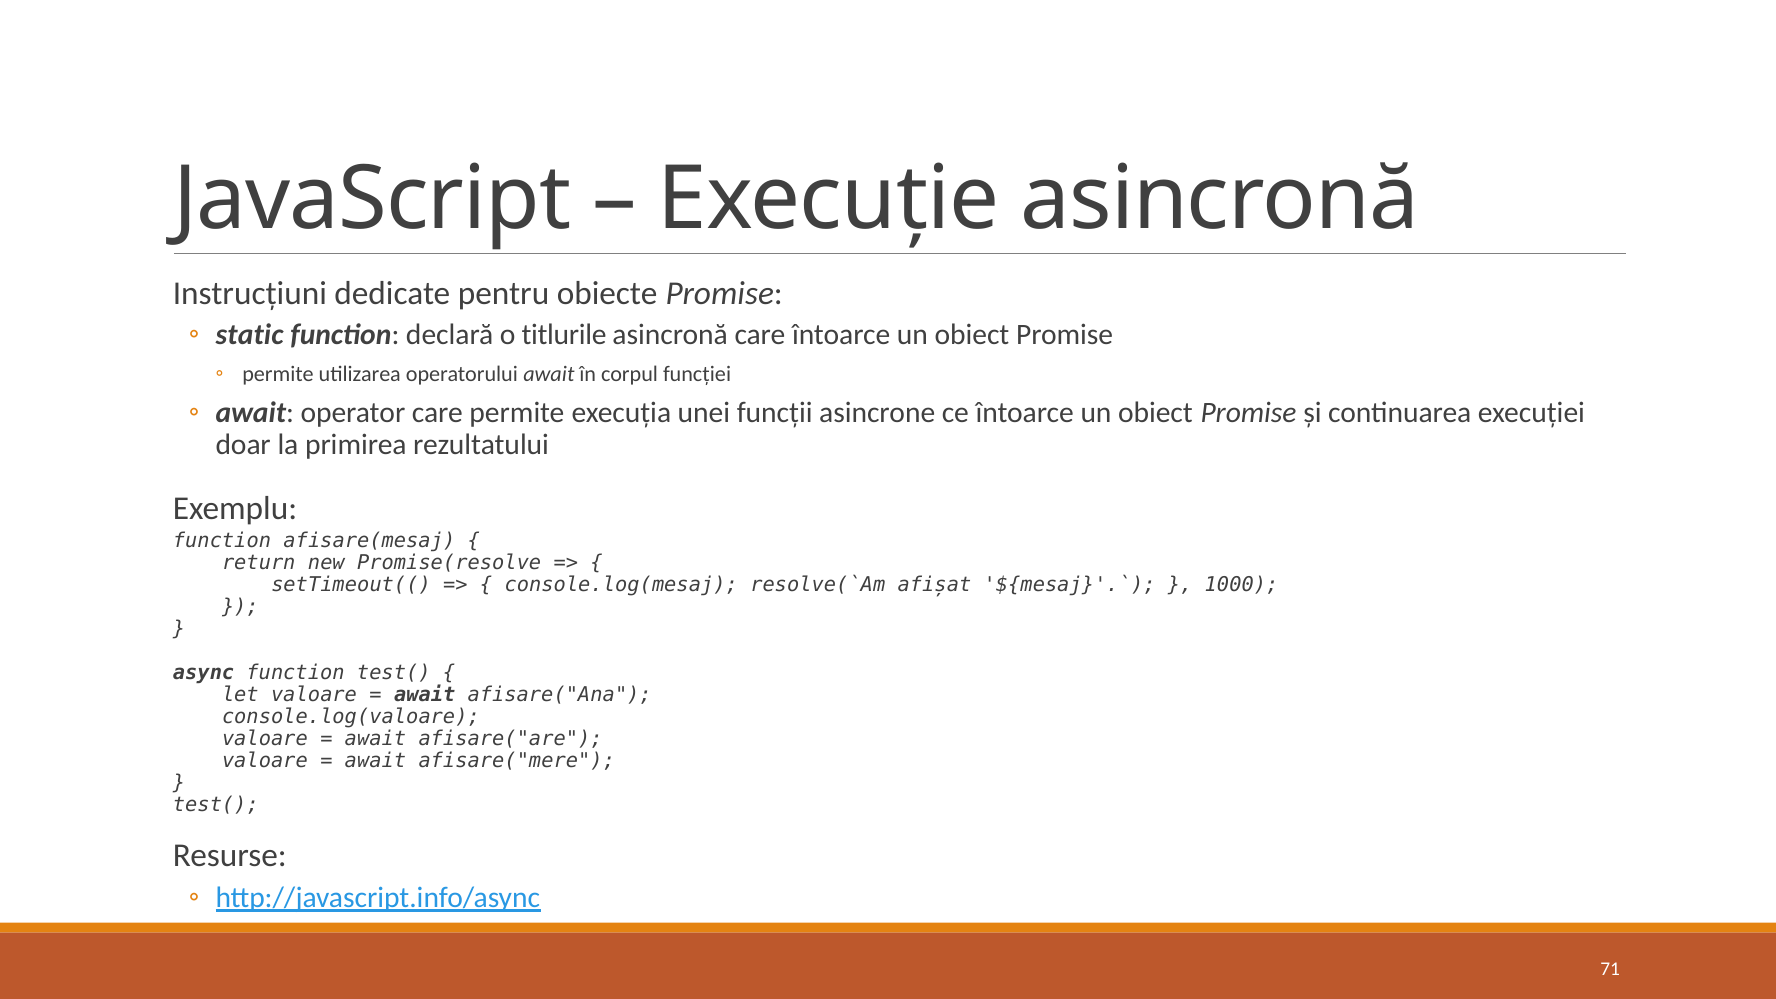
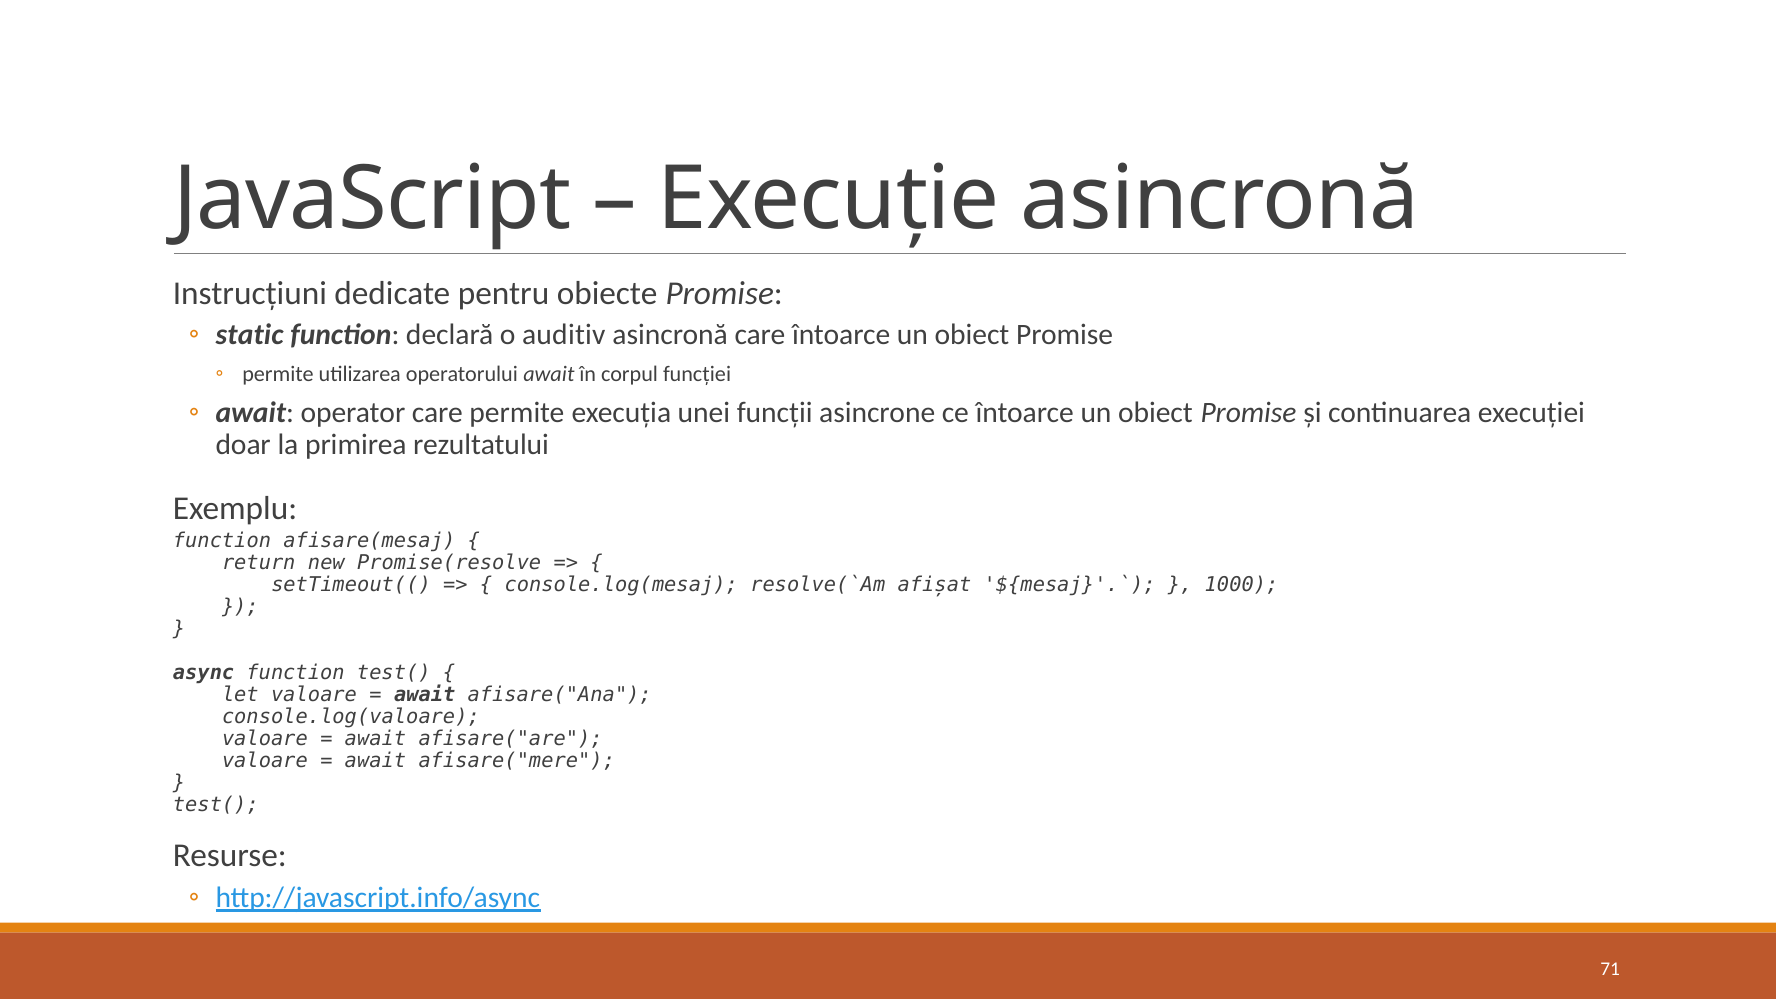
titlurile: titlurile -> auditiv
